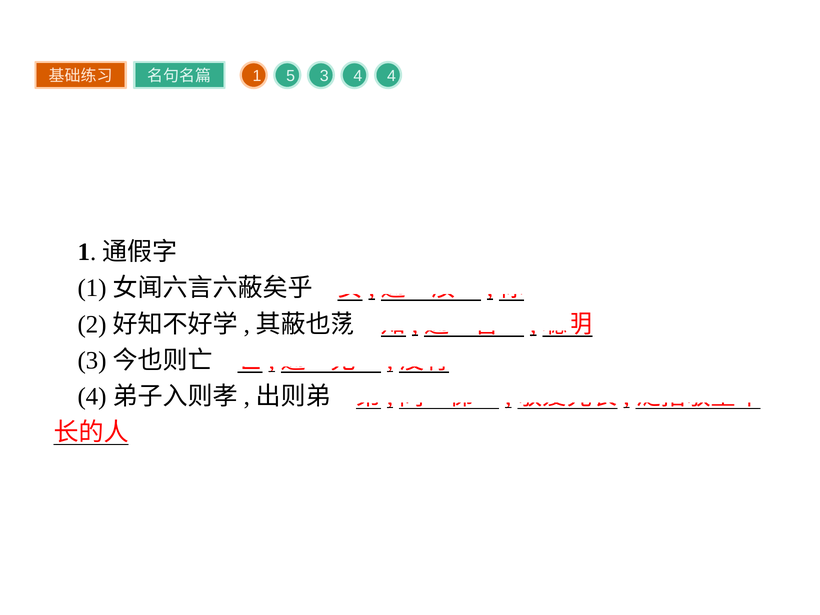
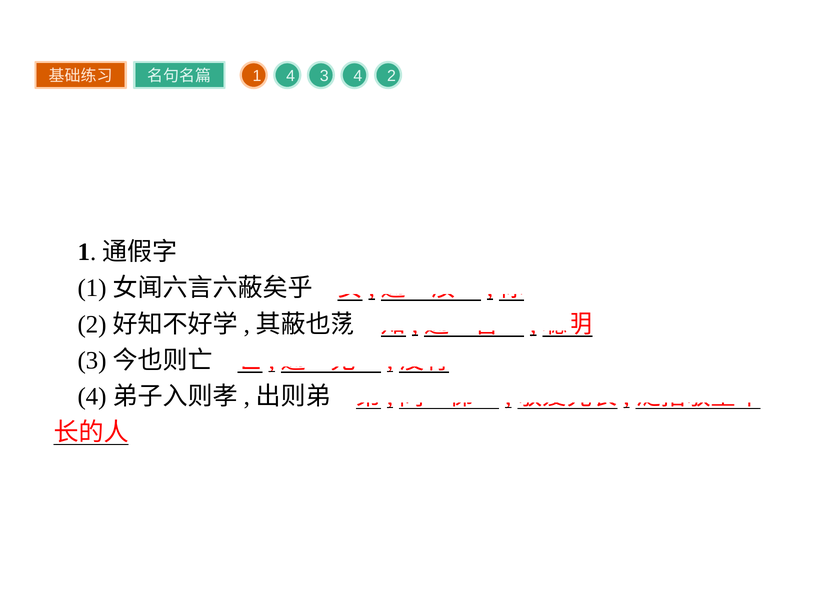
1 5: 5 -> 4
4 4: 4 -> 2
